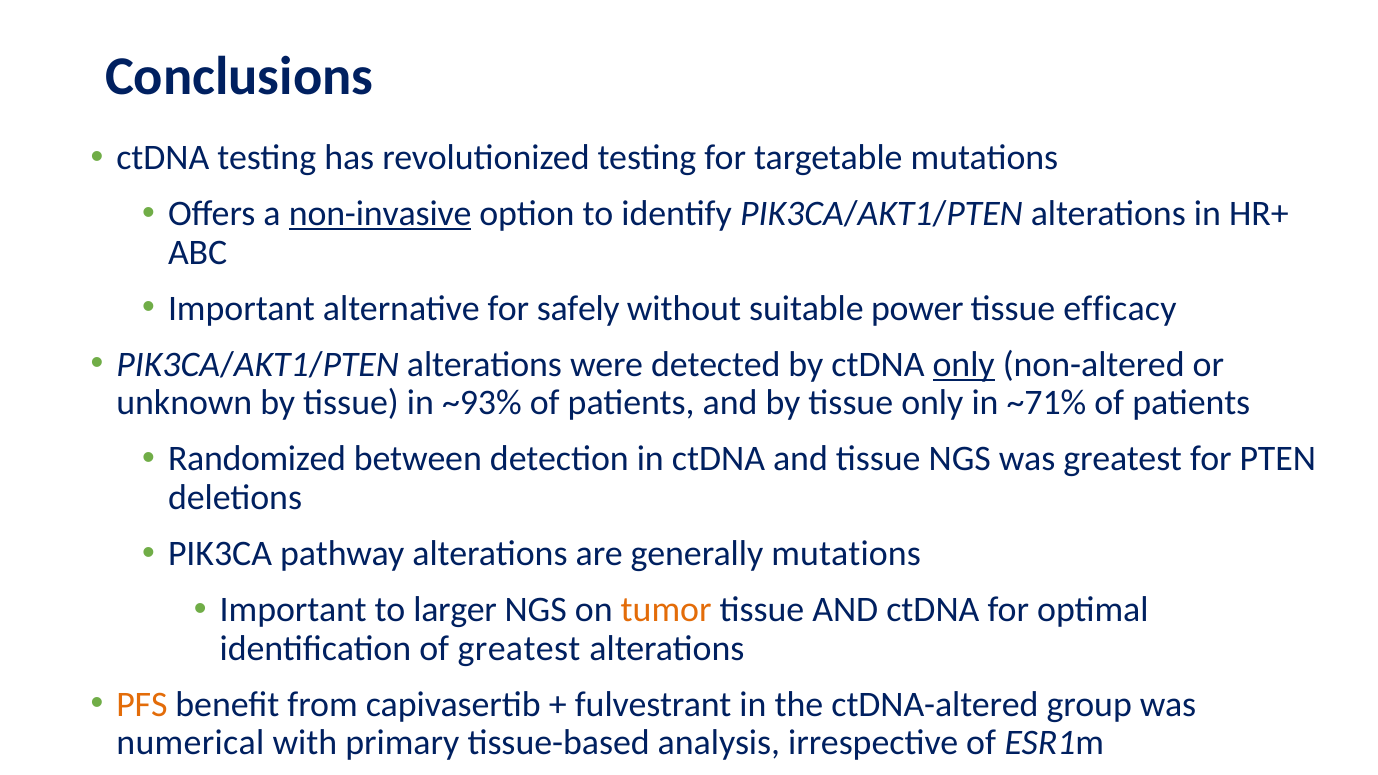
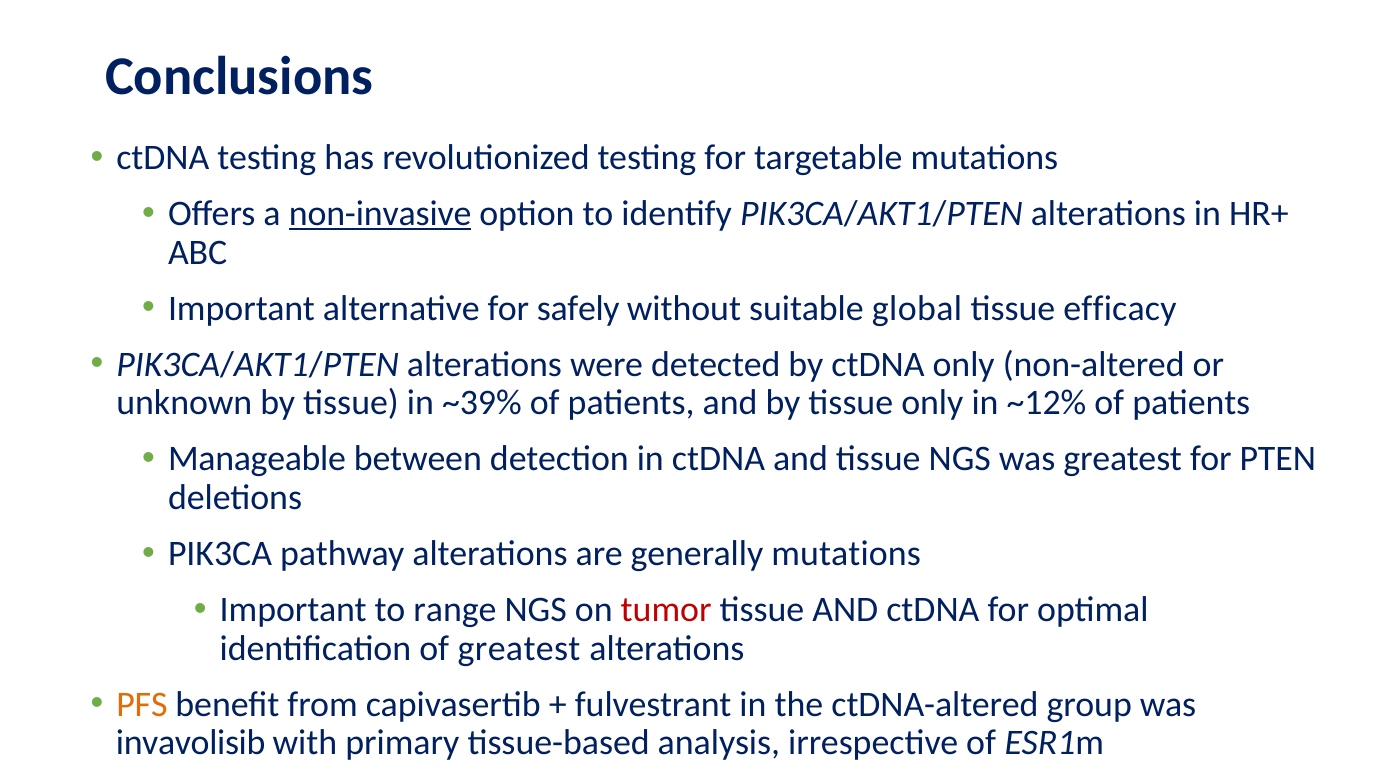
power: power -> global
only at (964, 364) underline: present -> none
~93%: ~93% -> ~39%
~71%: ~71% -> ~12%
Randomized: Randomized -> Manageable
larger: larger -> range
tumor colour: orange -> red
numerical: numerical -> invavolisib
